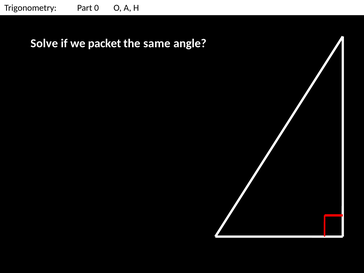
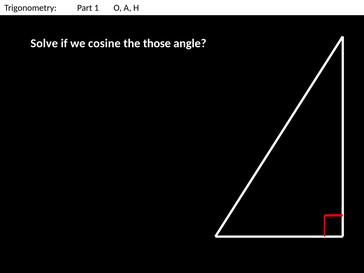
0: 0 -> 1
packet: packet -> cosine
same: same -> those
